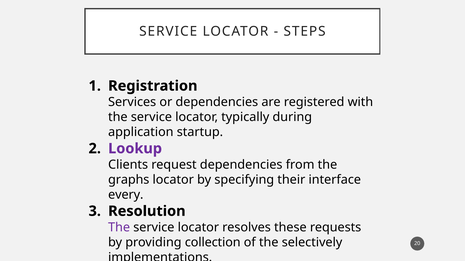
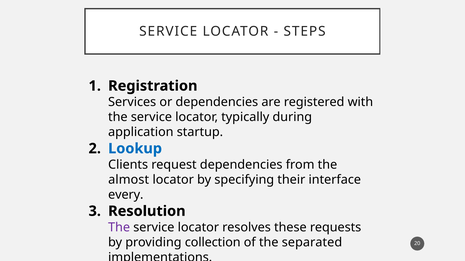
Lookup colour: purple -> blue
graphs: graphs -> almost
selectively: selectively -> separated
